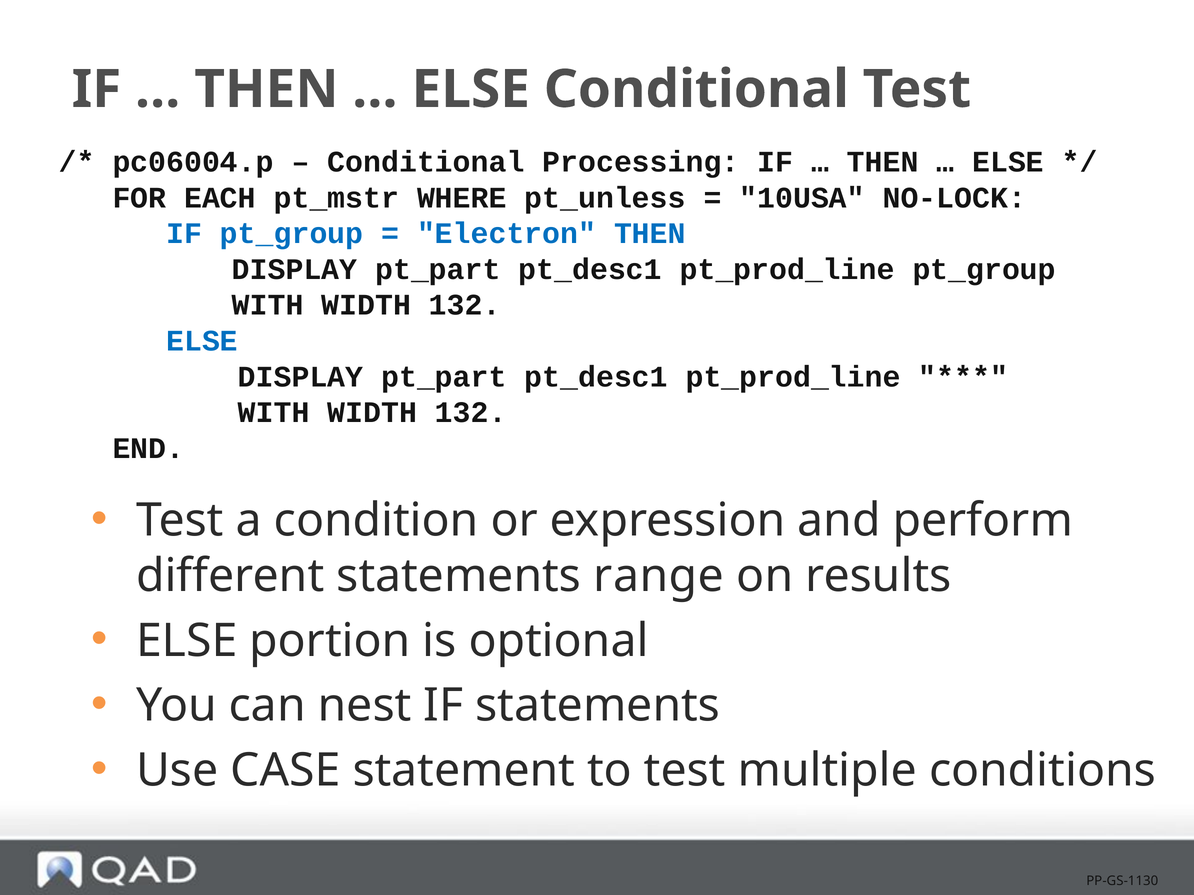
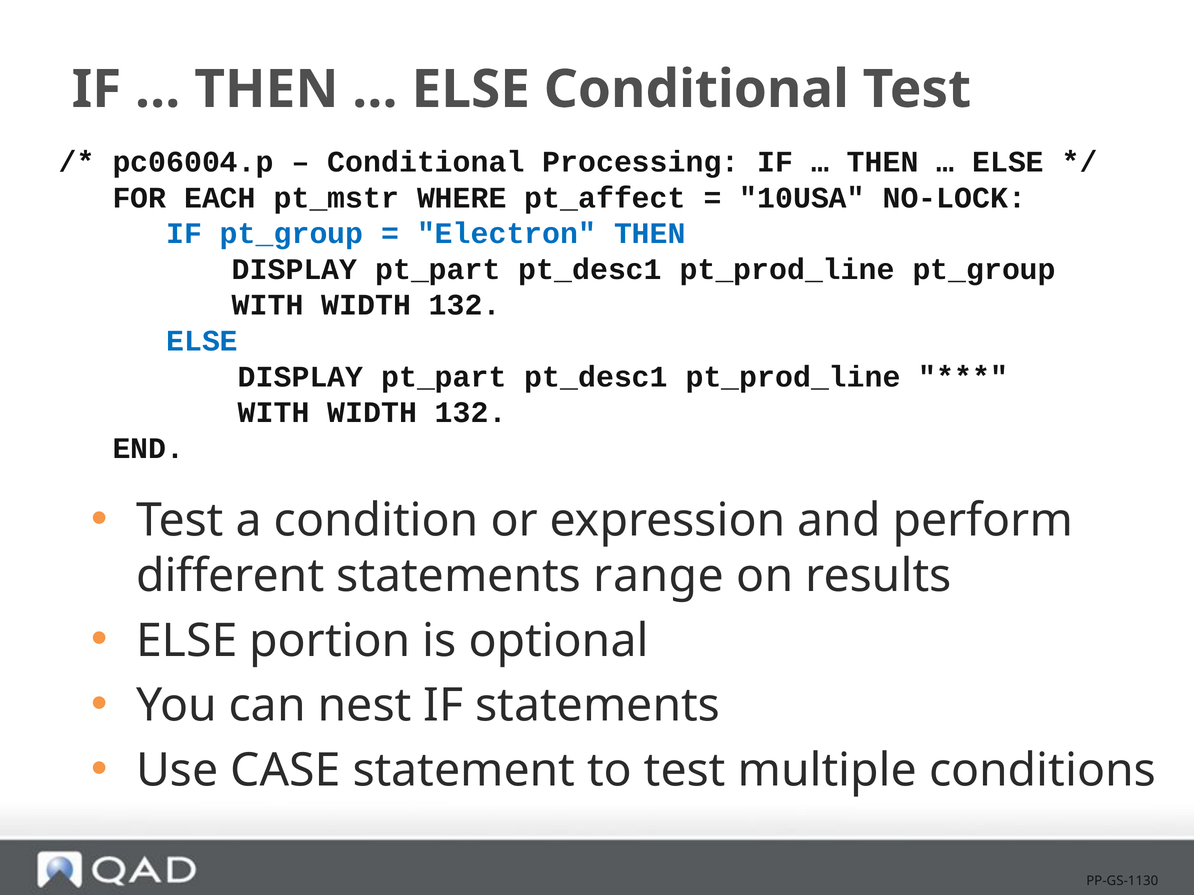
pt_unless: pt_unless -> pt_affect
